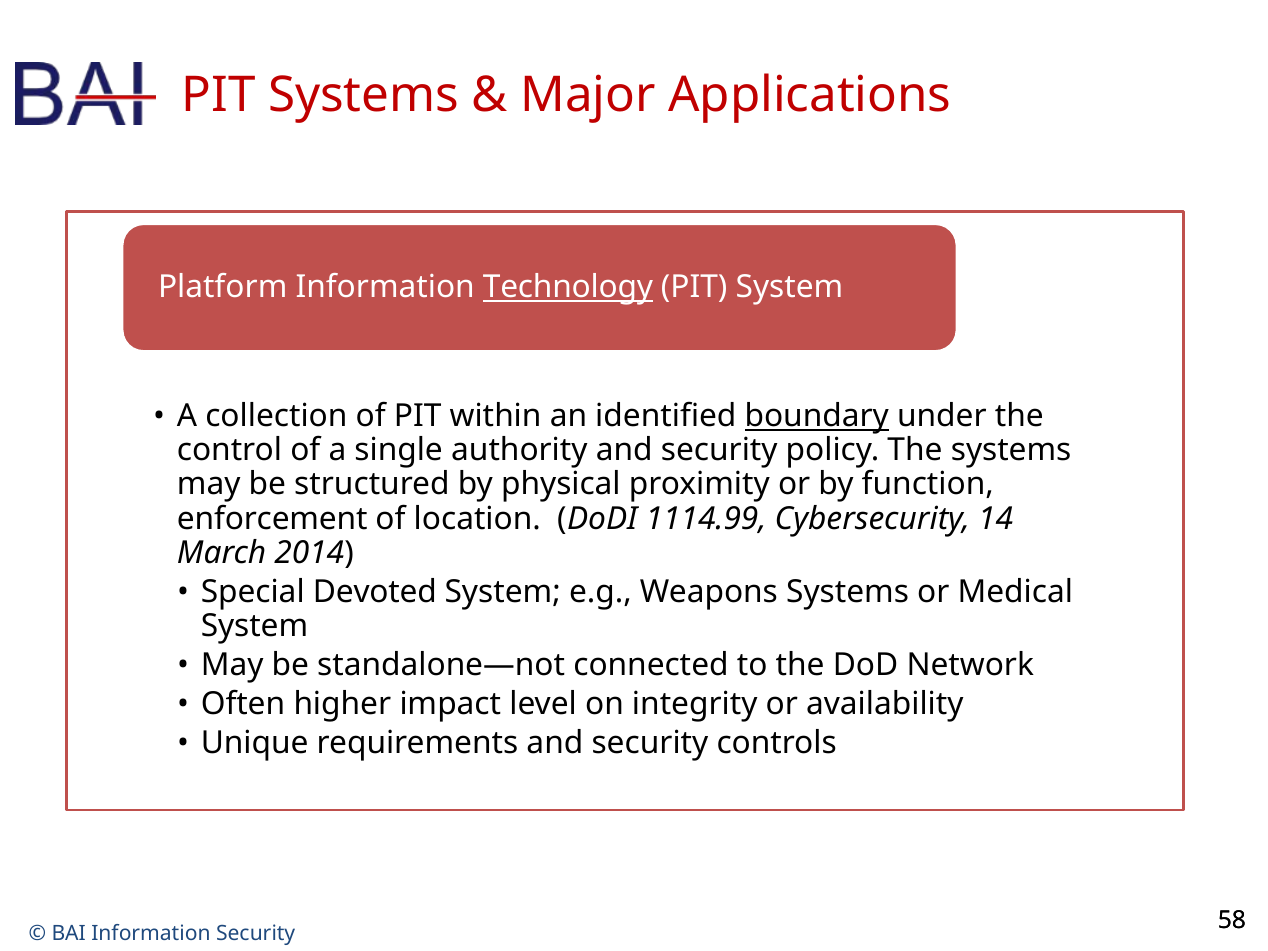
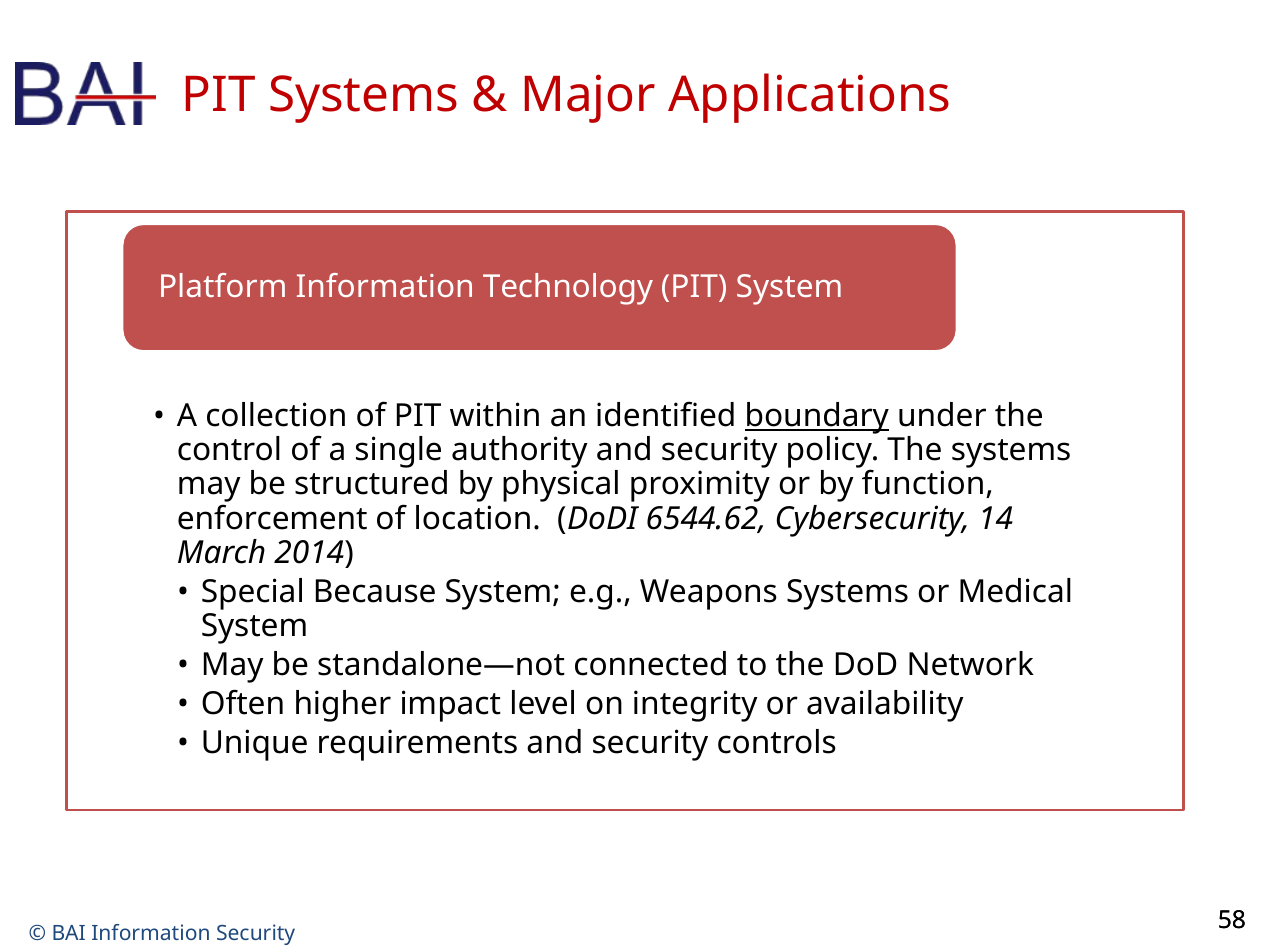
Technology underline: present -> none
1114.99: 1114.99 -> 6544.62
Devoted: Devoted -> Because
